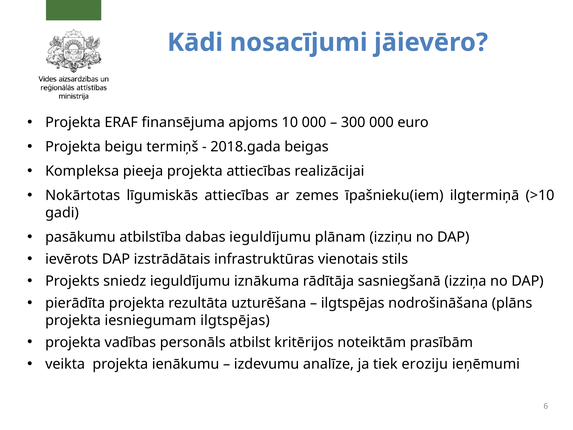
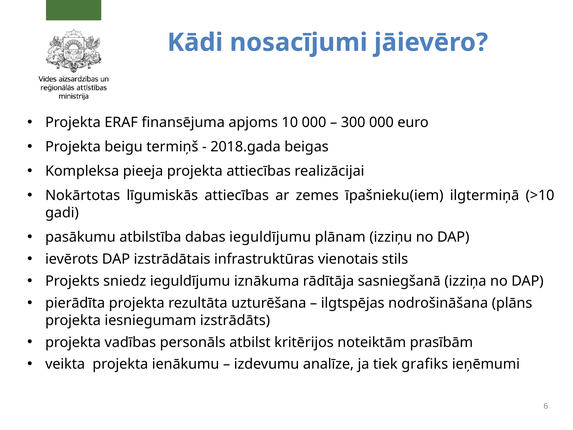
iesniegumam ilgtspējas: ilgtspējas -> izstrādāts
eroziju: eroziju -> grafiks
